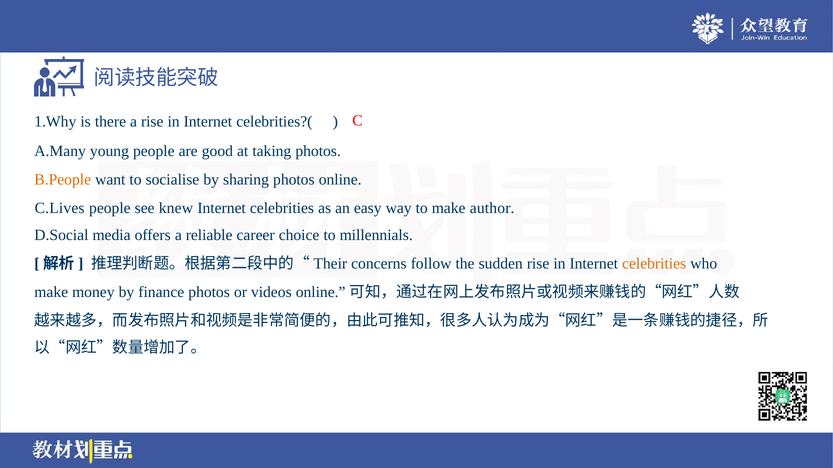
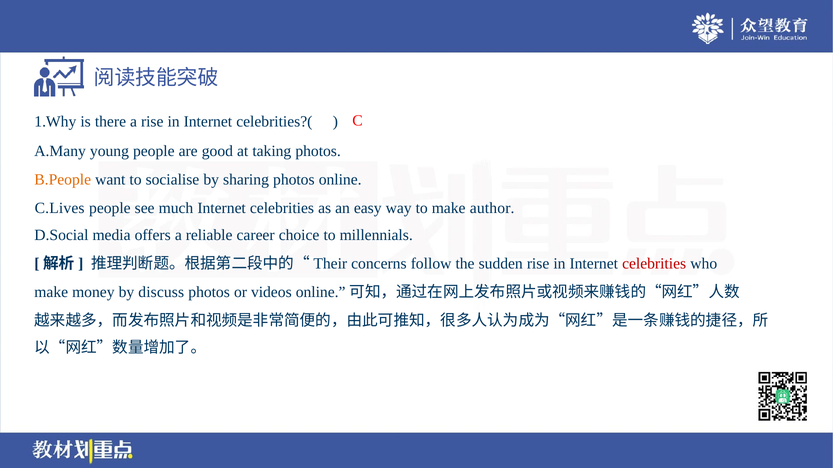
knew: knew -> much
celebrities at (654, 264) colour: orange -> red
finance: finance -> discuss
